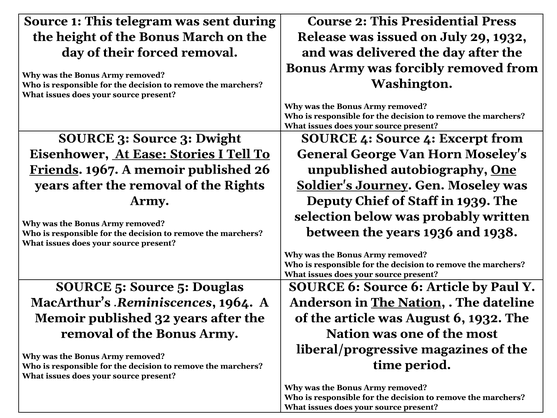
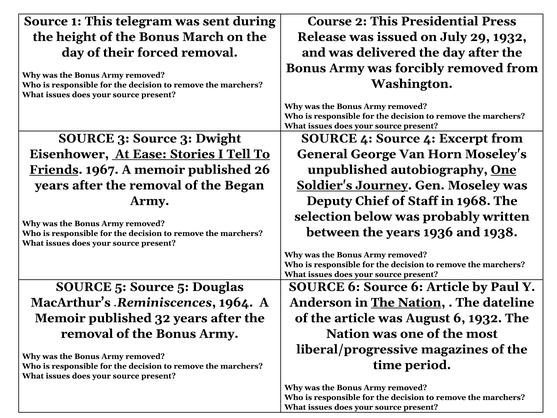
Rights: Rights -> Began
1939: 1939 -> 1968
